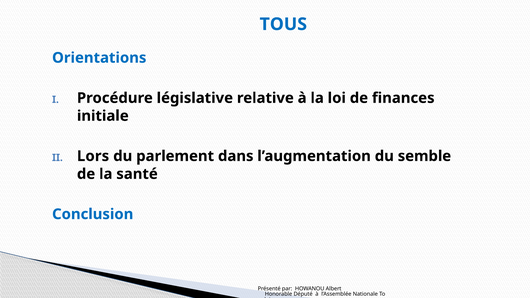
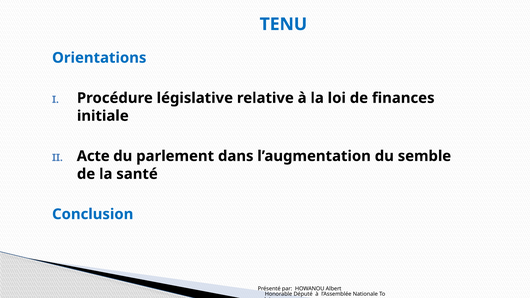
TOUS: TOUS -> TENU
Lors: Lors -> Acte
